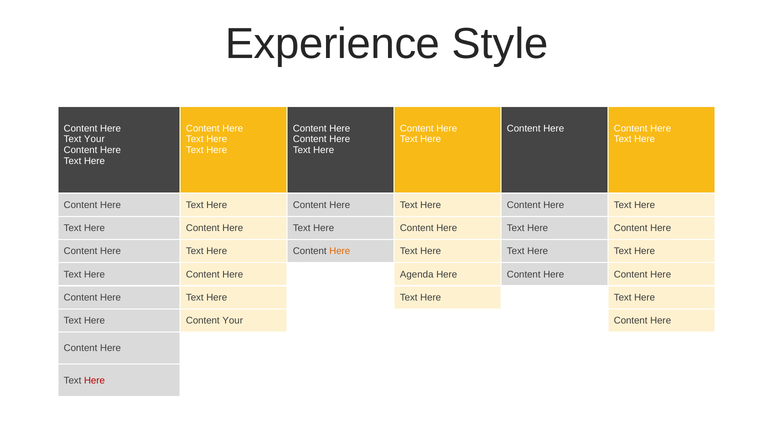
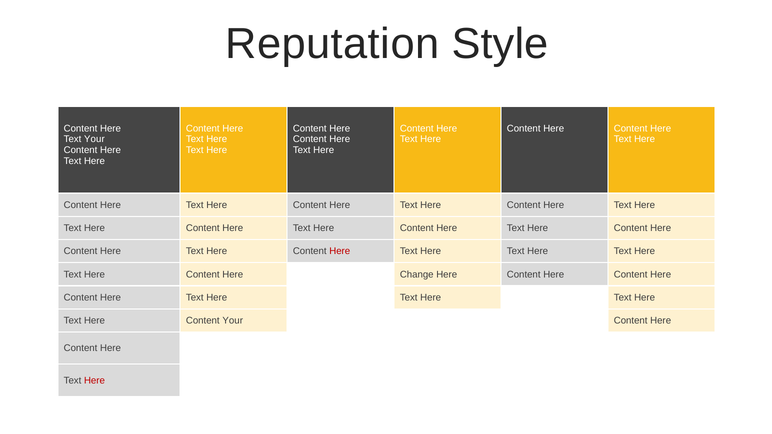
Experience: Experience -> Reputation
Here at (340, 251) colour: orange -> red
Agenda: Agenda -> Change
